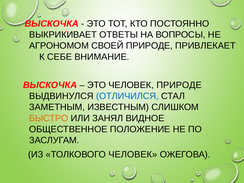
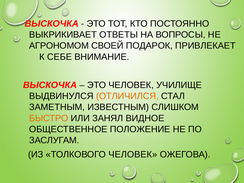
СВОЕЙ ПРИРОДЕ: ПРИРОДЕ -> ПОДАРОК
ЧЕЛОВЕК ПРИРОДЕ: ПРИРОДЕ -> УЧИЛИЩЕ
ОТЛИЧИЛСЯ colour: blue -> orange
